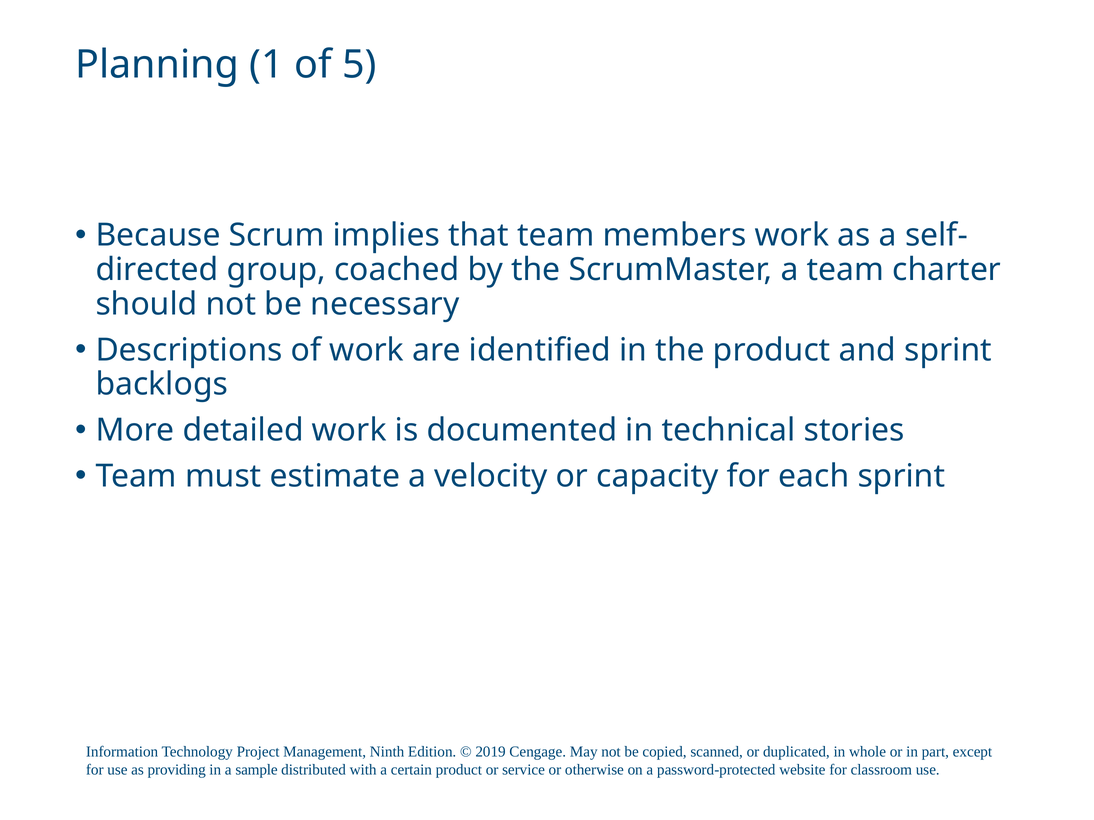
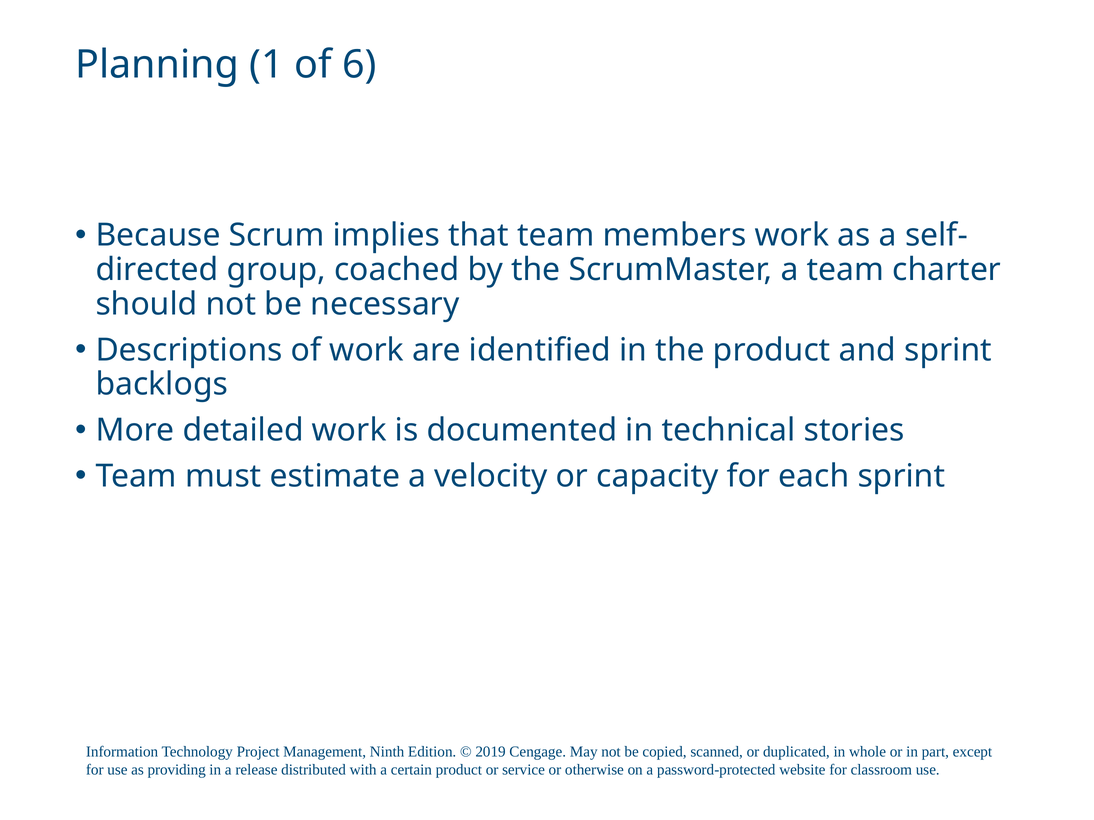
5: 5 -> 6
sample: sample -> release
